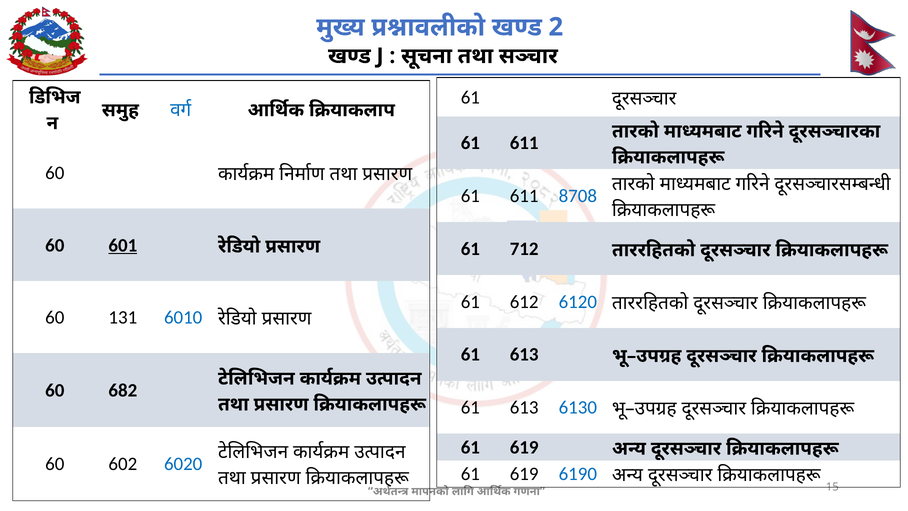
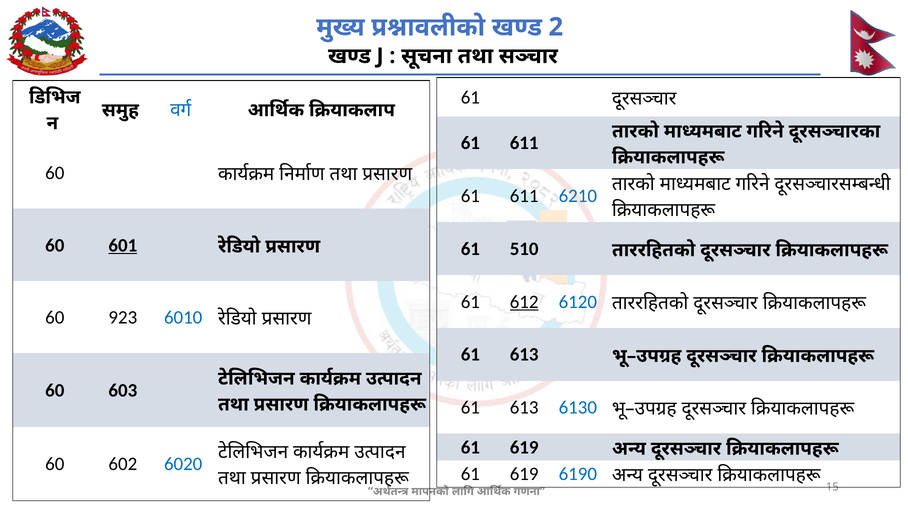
8708: 8708 -> 6210
712: 712 -> 510
612 underline: none -> present
131: 131 -> 923
682: 682 -> 603
